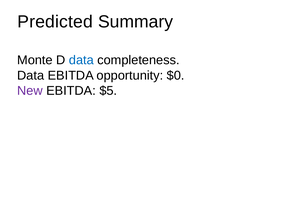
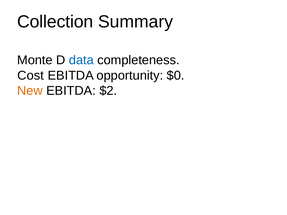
Predicted: Predicted -> Collection
Data at (31, 75): Data -> Cost
New colour: purple -> orange
$5: $5 -> $2
